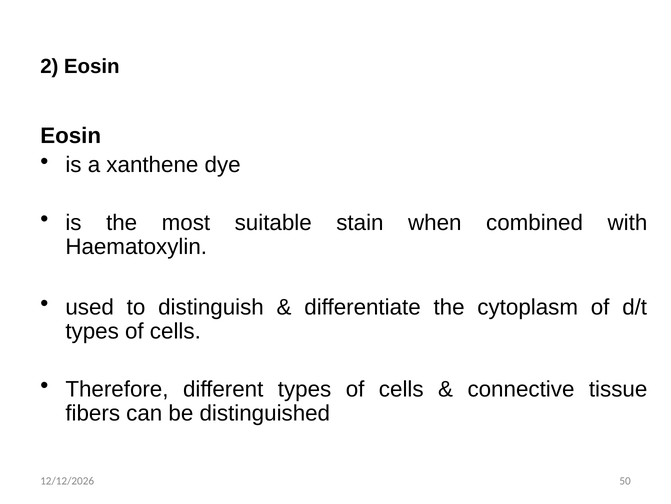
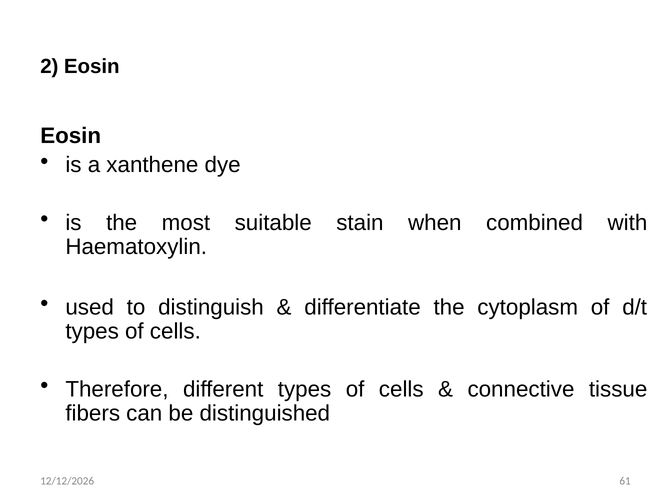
50: 50 -> 61
